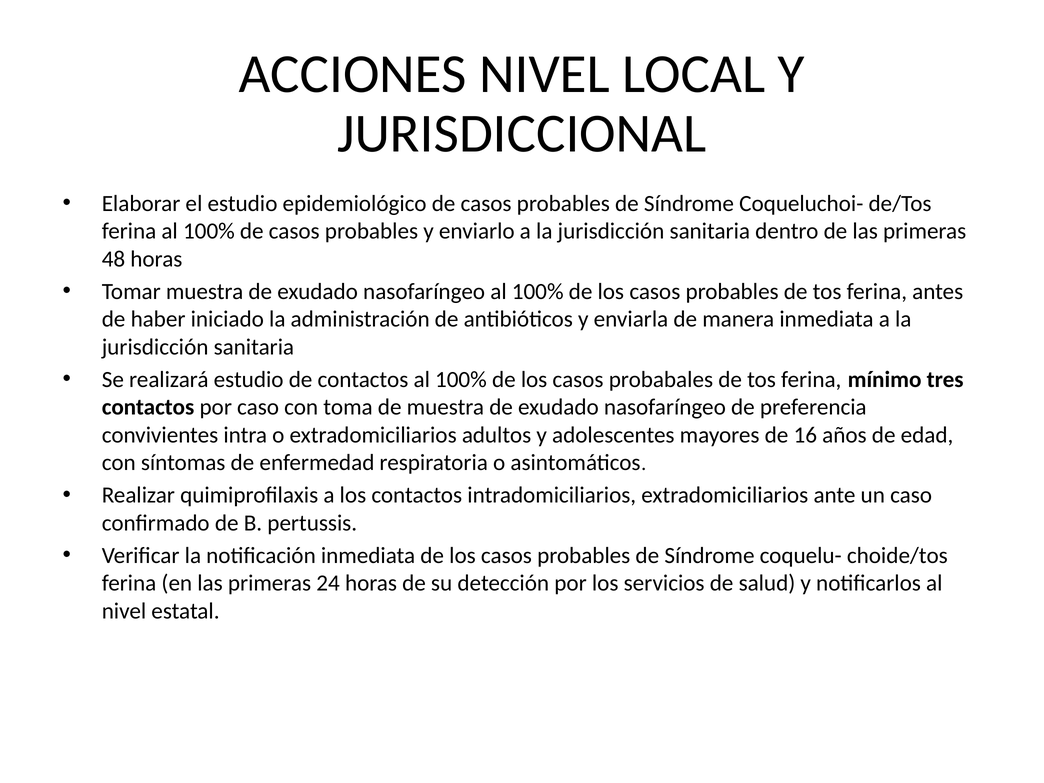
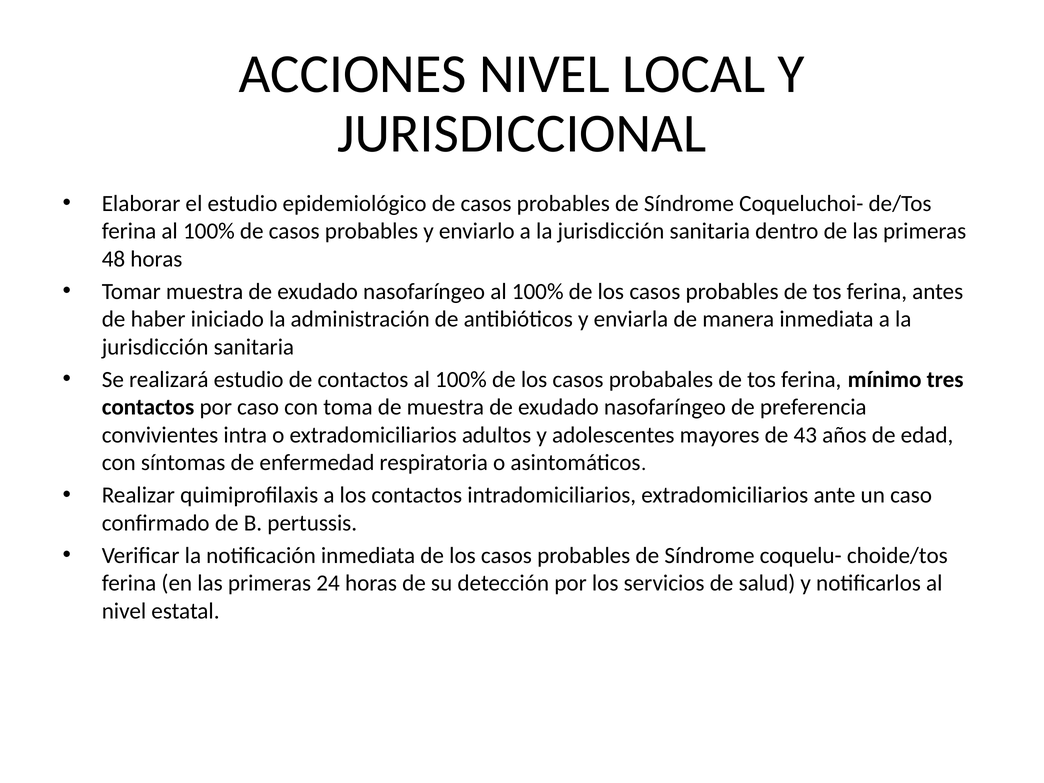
16: 16 -> 43
